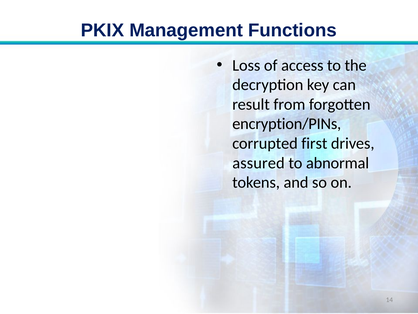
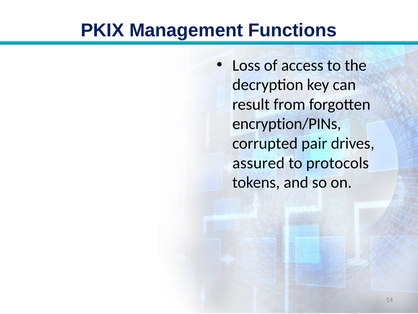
first: first -> pair
abnormal: abnormal -> protocols
